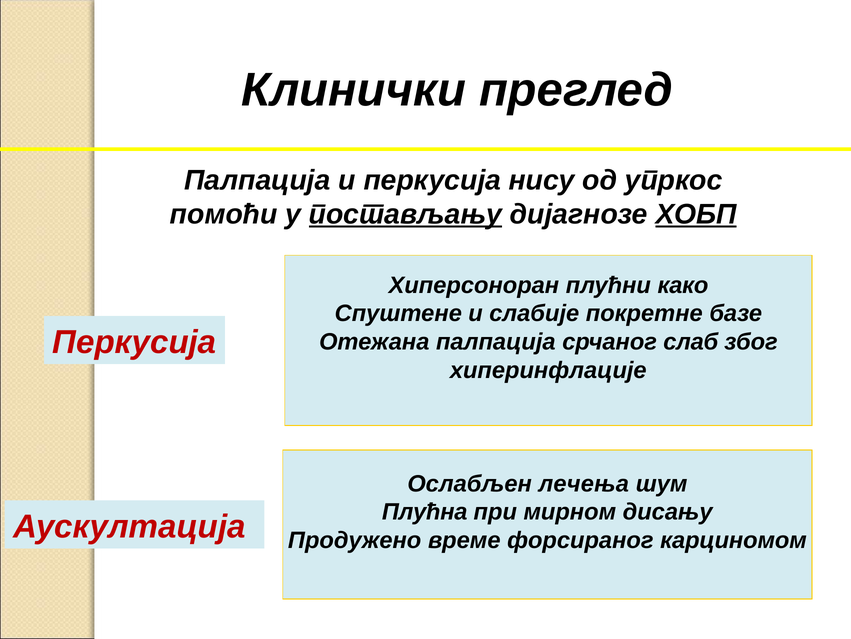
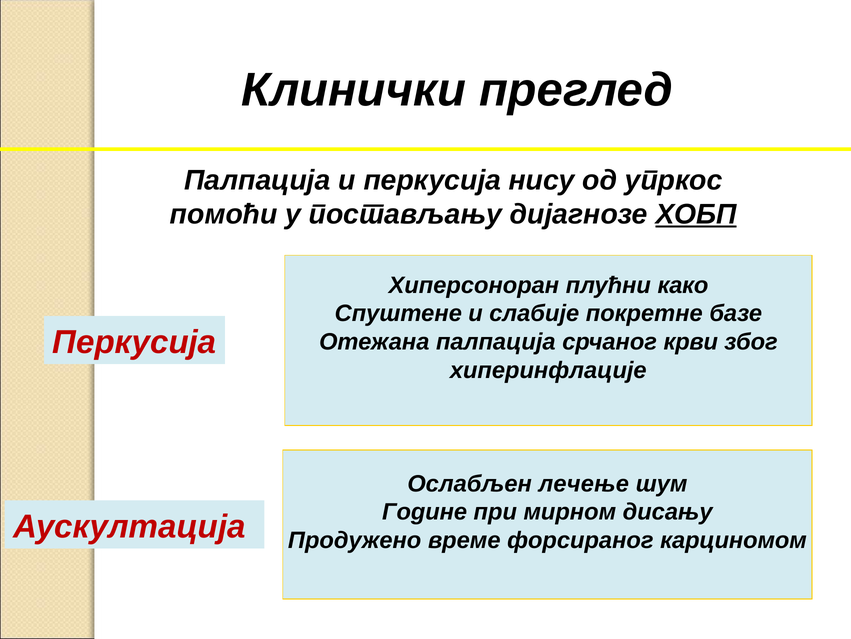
постављању underline: present -> none
слаб: слаб -> крви
лечења: лечења -> лечење
Плућна: Плућна -> Године
